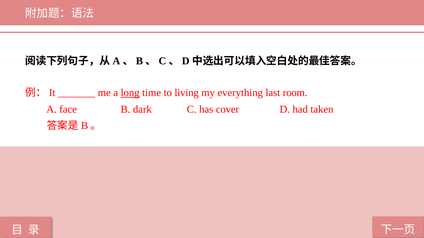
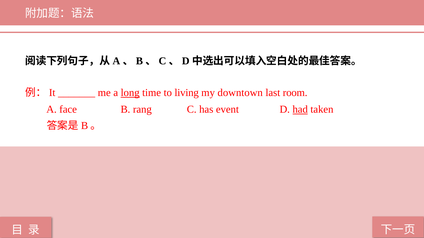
everything: everything -> downtown
dark: dark -> rang
cover: cover -> event
had underline: none -> present
